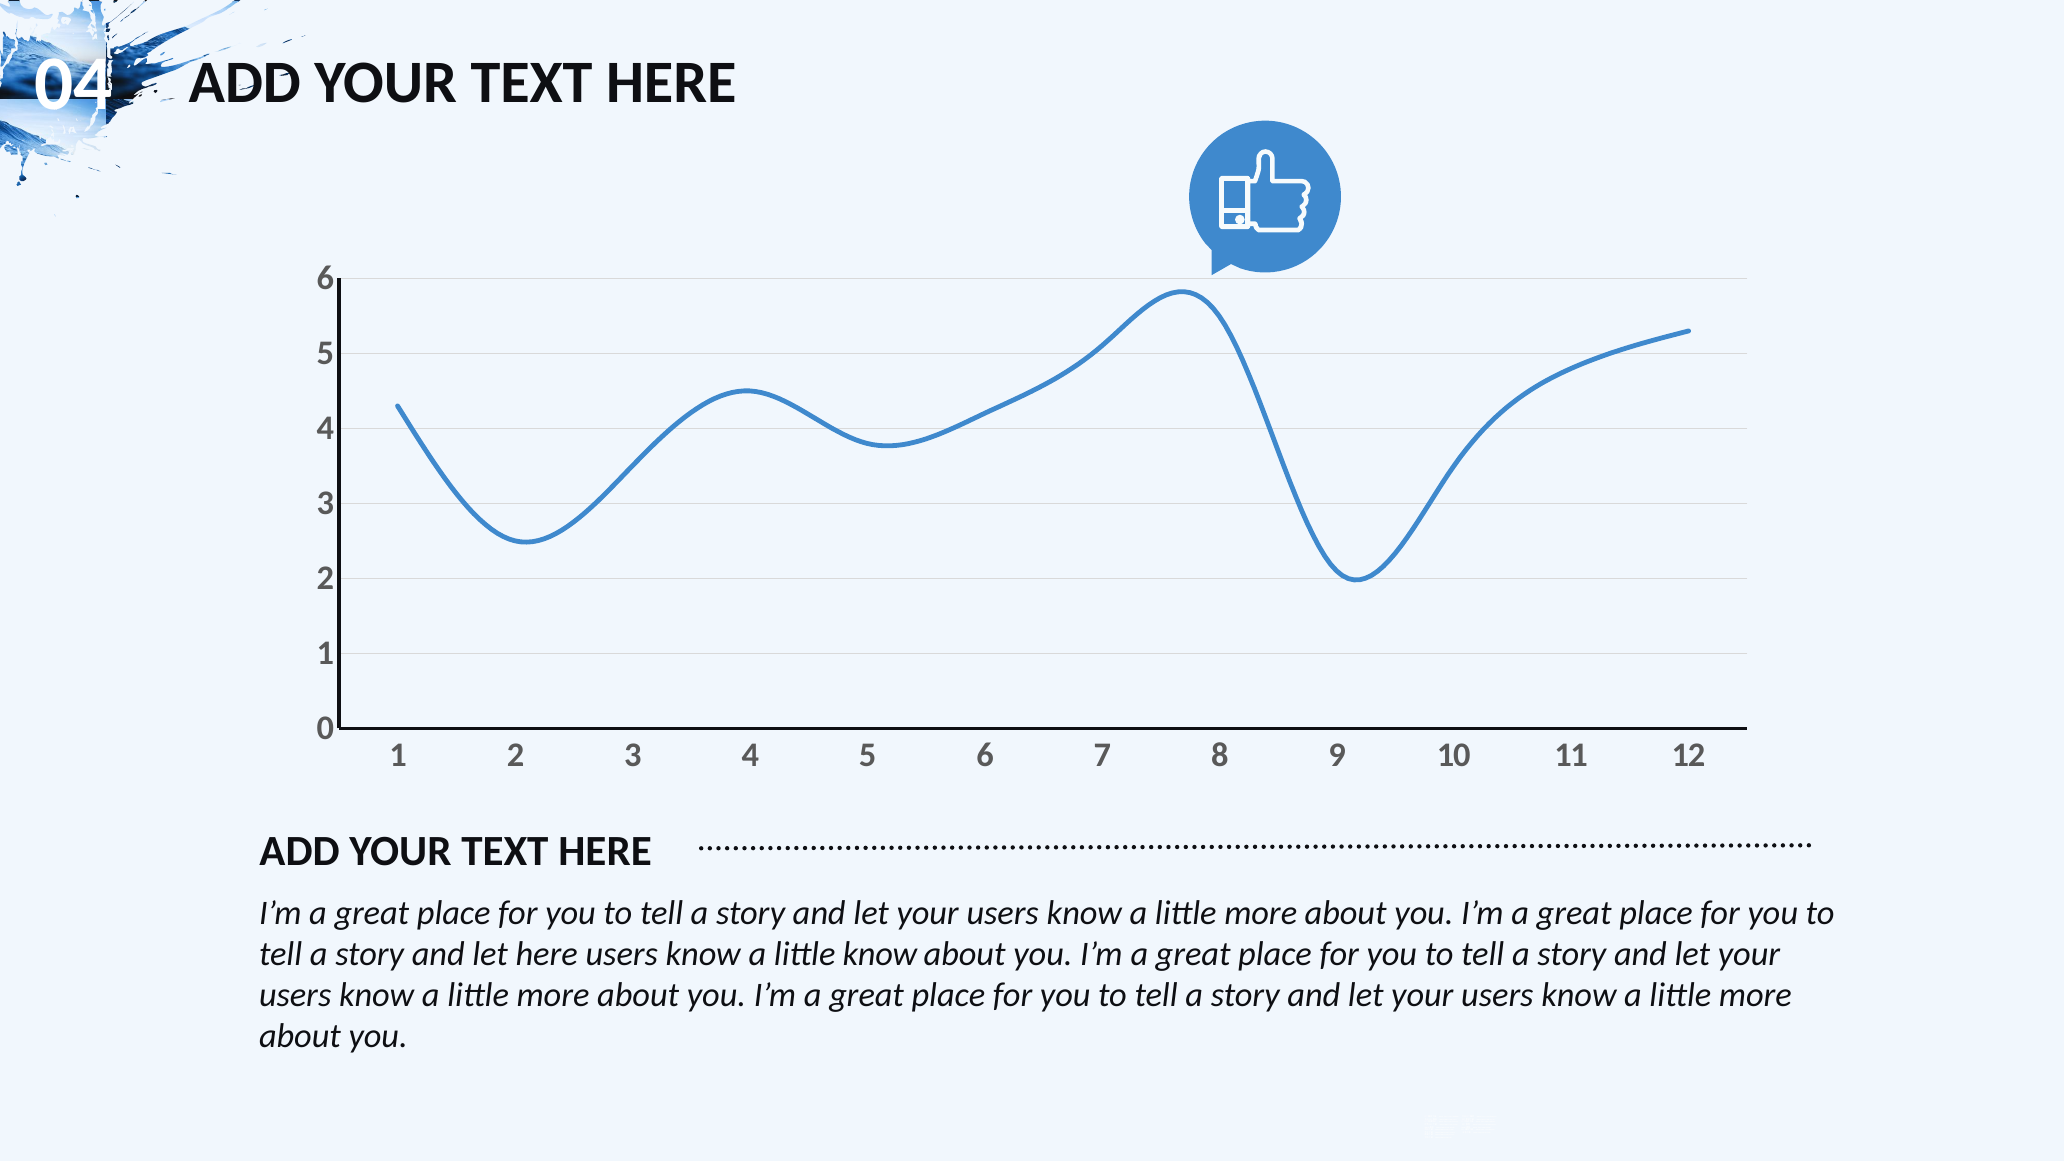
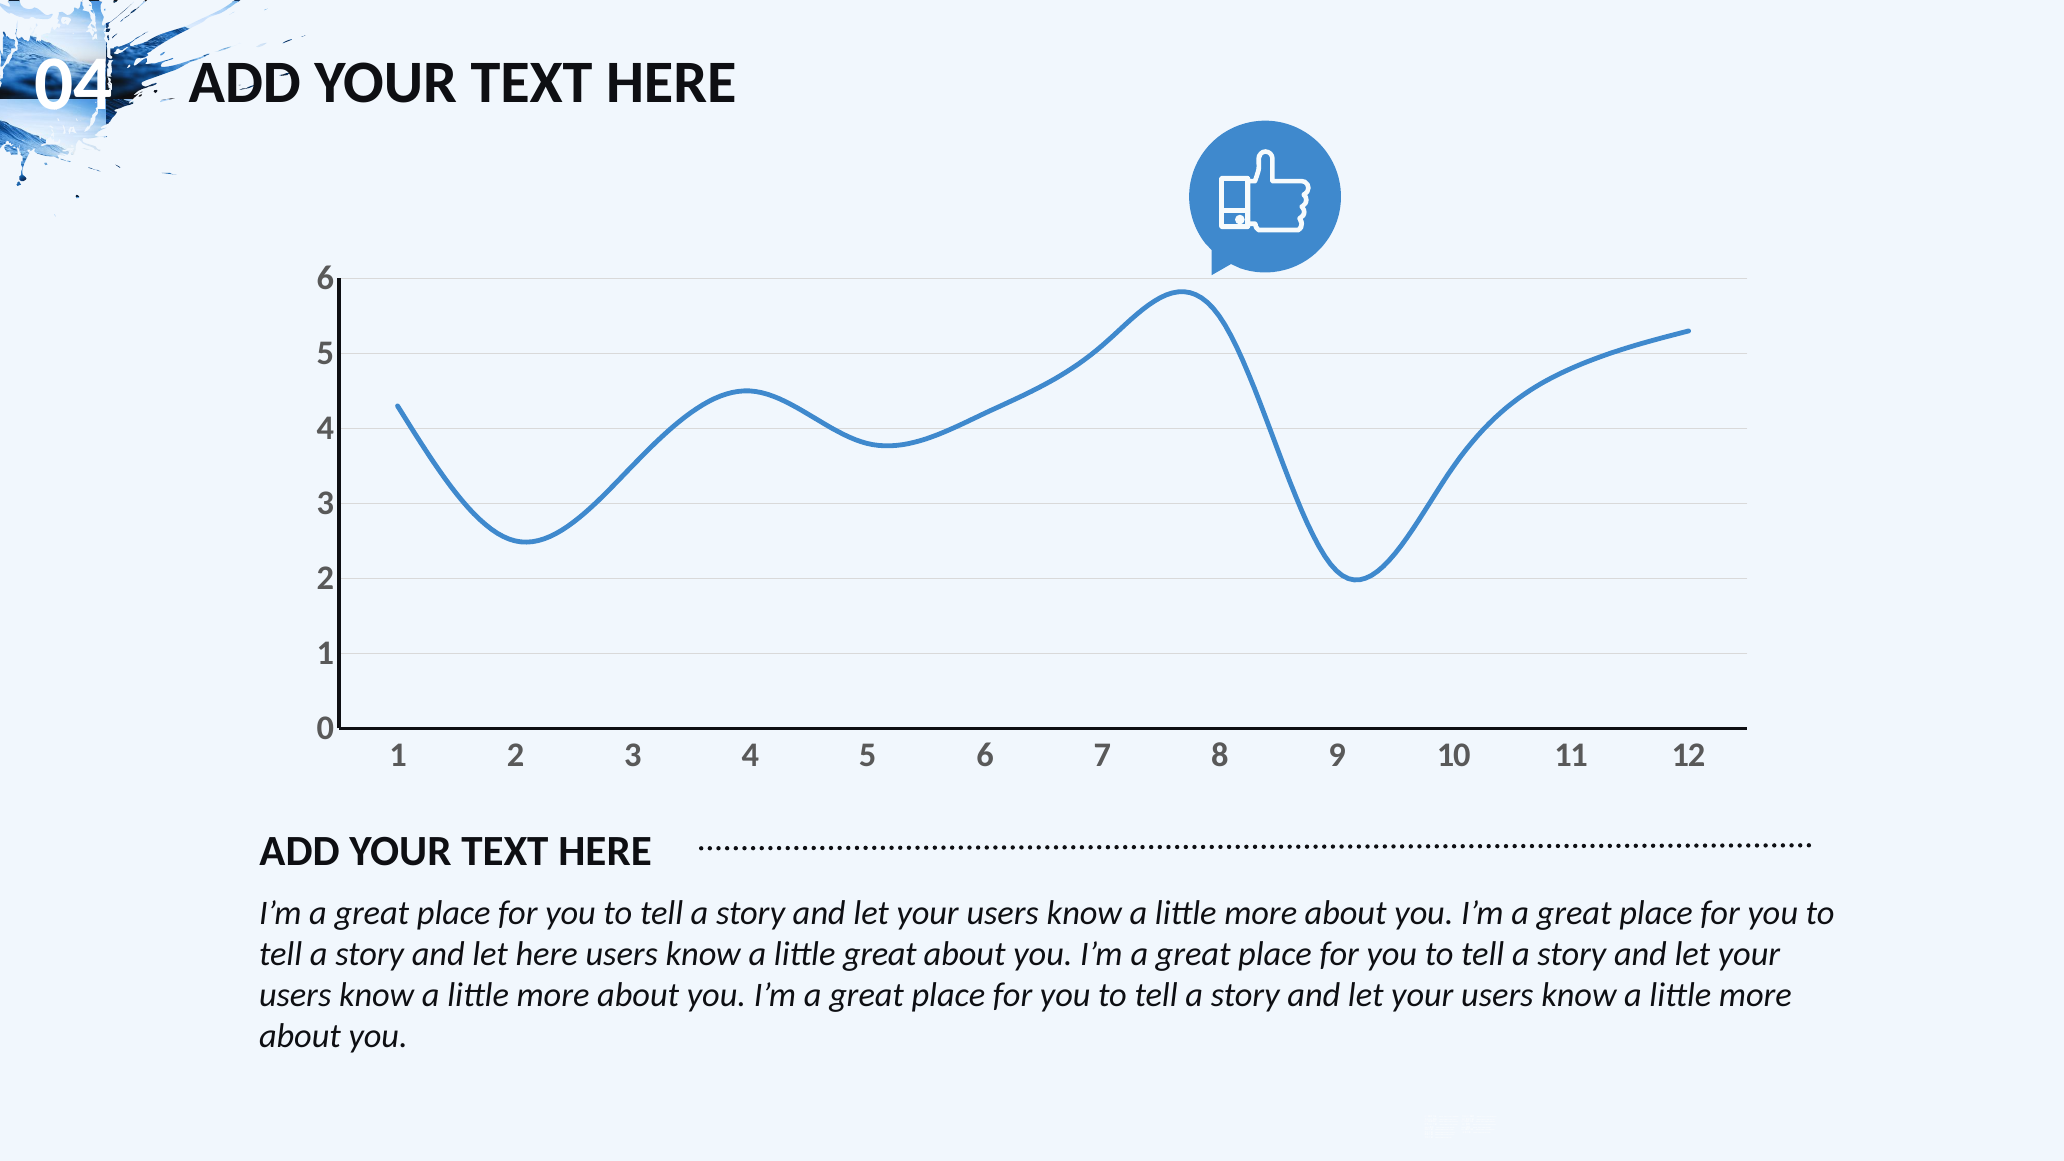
little know: know -> great
